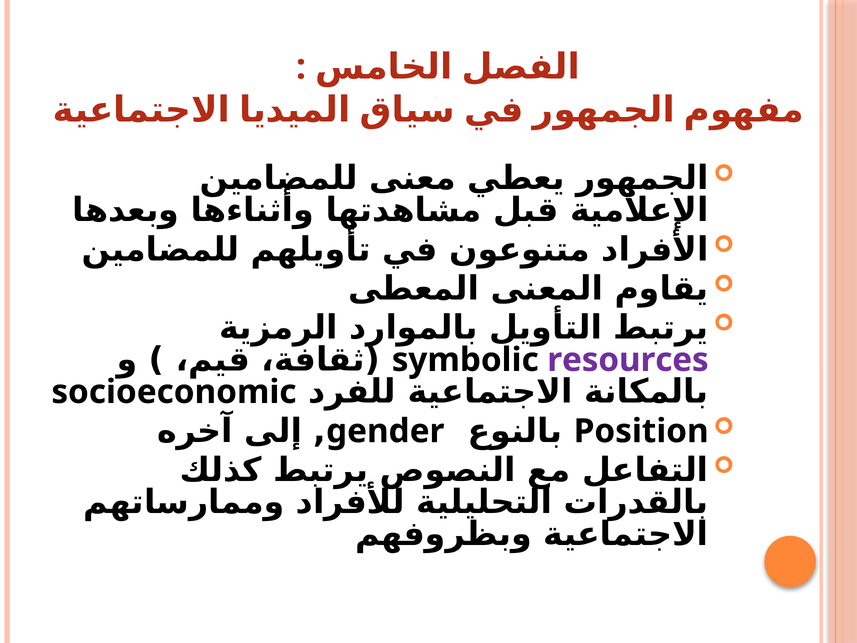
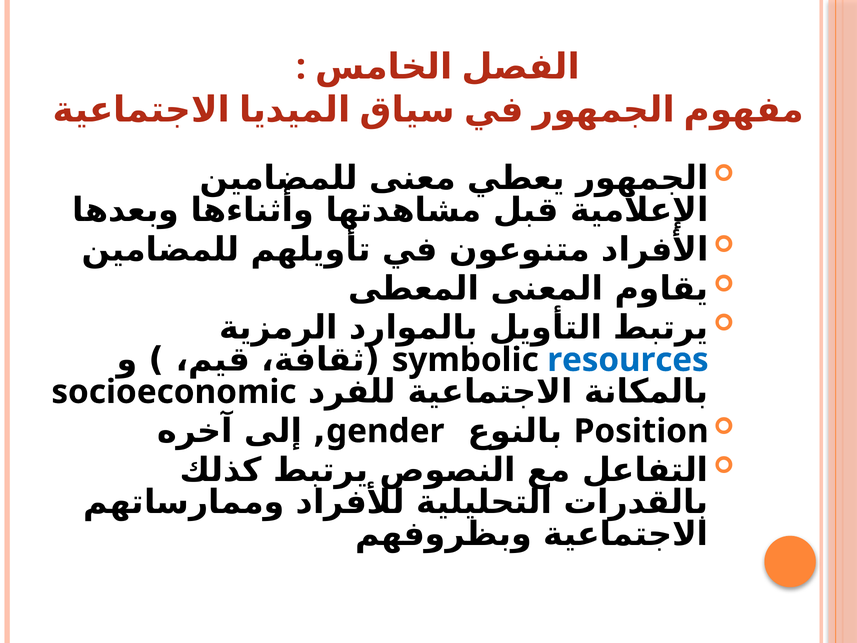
resources colour: purple -> blue
